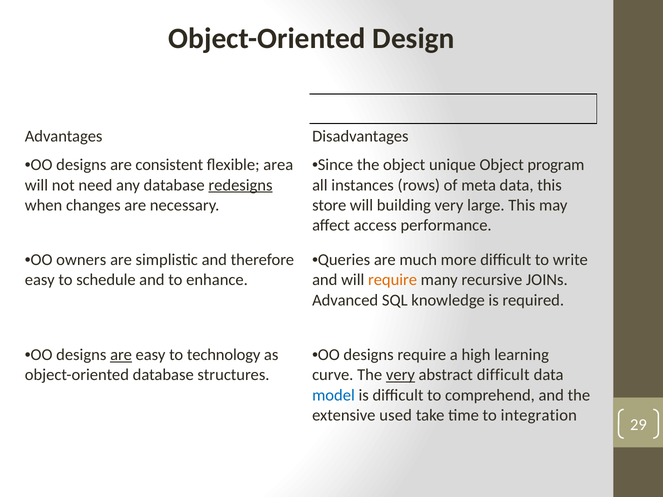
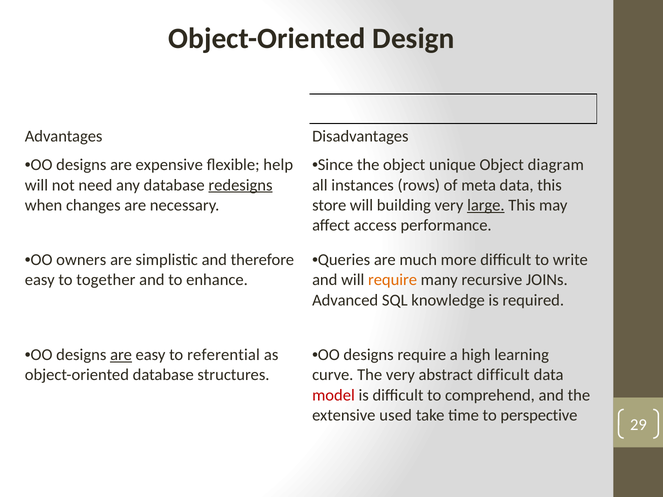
consistent: consistent -> expensive
area: area -> help
program: program -> diagram
large underline: none -> present
schedule: schedule -> together
technology: technology -> referential
very at (400, 375) underline: present -> none
model colour: blue -> red
integration: integration -> perspective
